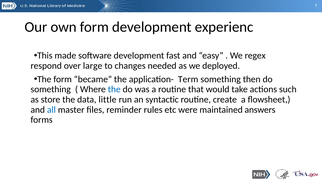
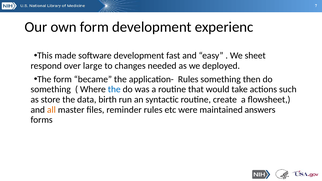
regex: regex -> sheet
application- Term: Term -> Rules
little: little -> birth
all colour: blue -> orange
